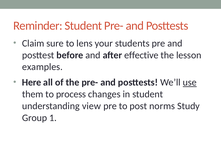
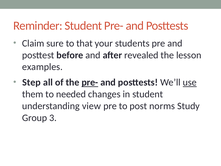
lens: lens -> that
effective: effective -> revealed
Here: Here -> Step
pre- at (90, 82) underline: none -> present
process: process -> needed
1: 1 -> 3
